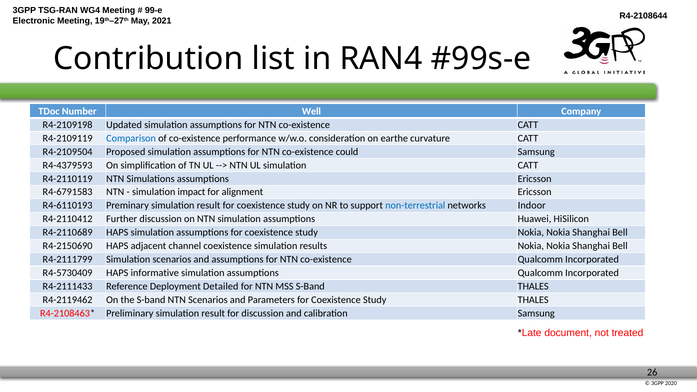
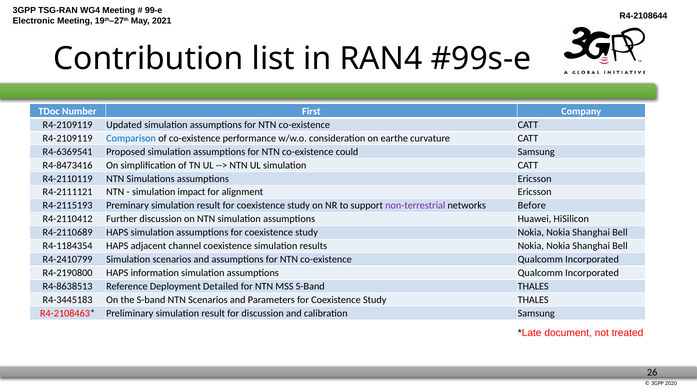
Well: Well -> First
R4-2109198 at (68, 125): R4-2109198 -> R4-2109119
R4-2109504: R4-2109504 -> R4-6369541
R4-4379593: R4-4379593 -> R4-8473416
R4-6791583: R4-6791583 -> R4-2111121
R4-6110193: R4-6110193 -> R4-2115193
non-terrestrial colour: blue -> purple
Indoor: Indoor -> Before
R4-2150690: R4-2150690 -> R4-1184354
R4-2111799: R4-2111799 -> R4-2410799
R4-5730409: R4-5730409 -> R4-2190800
informative: informative -> information
R4-2111433: R4-2111433 -> R4-8638513
R4-2119462: R4-2119462 -> R4-3445183
